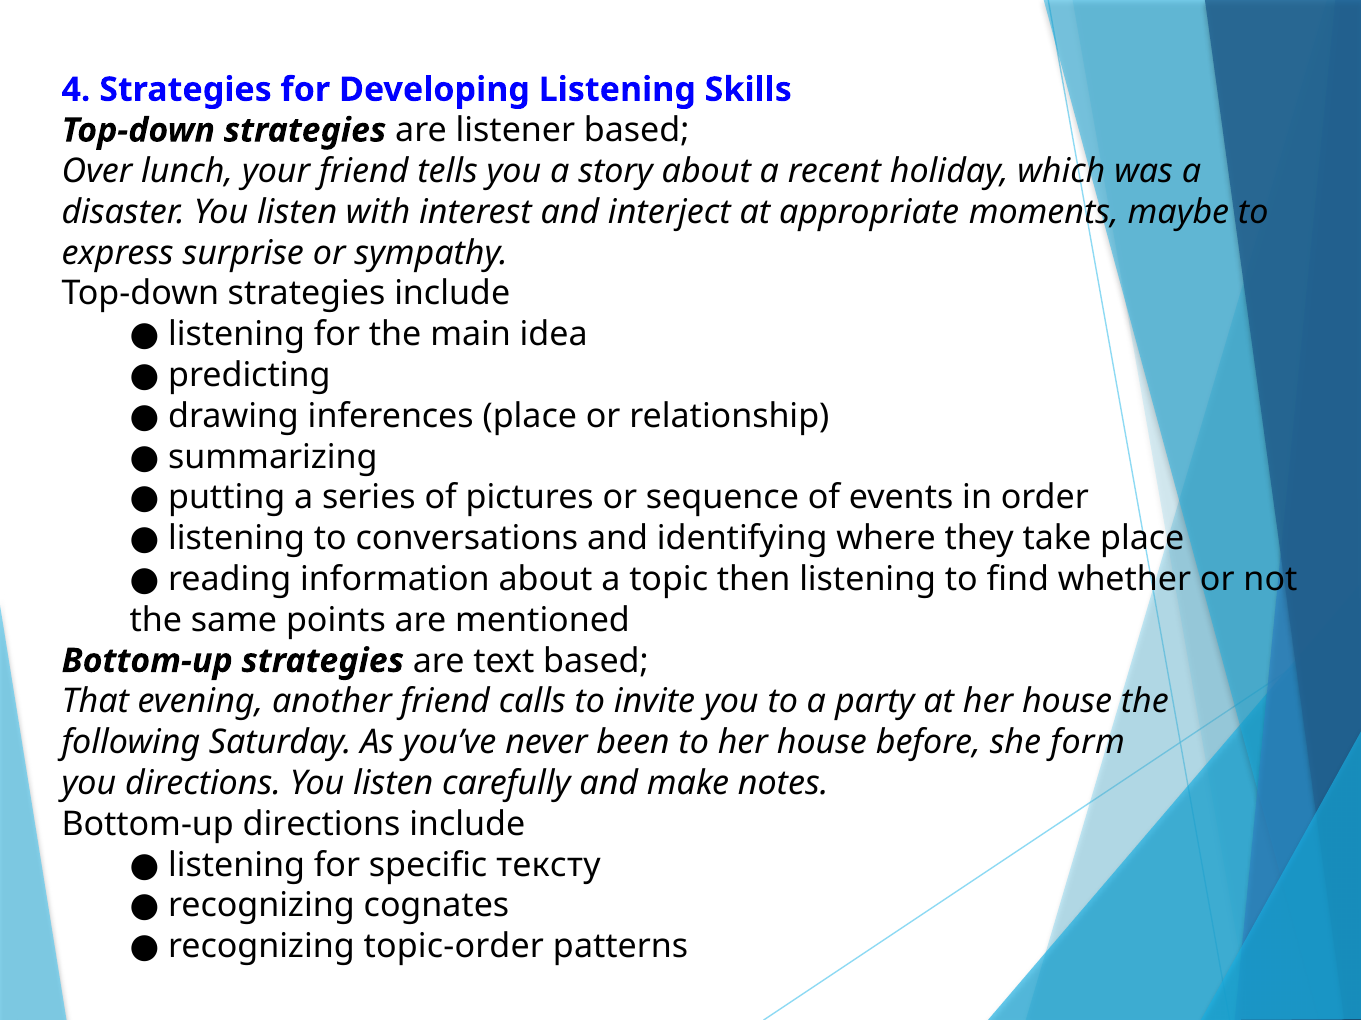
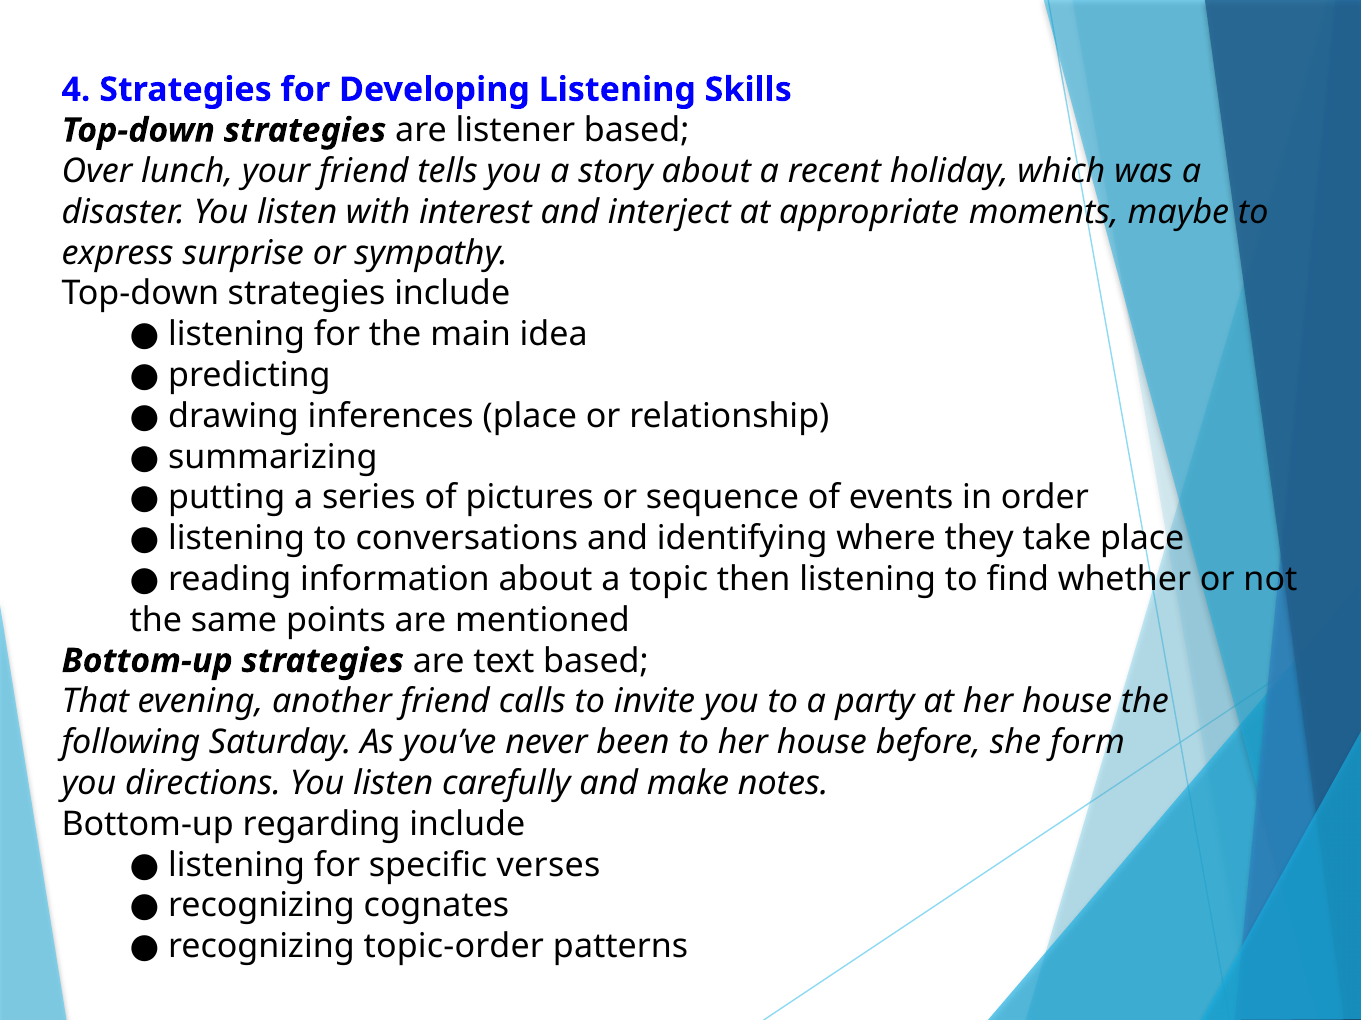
Bottom-up directions: directions -> regarding
тексту: тексту -> verses
